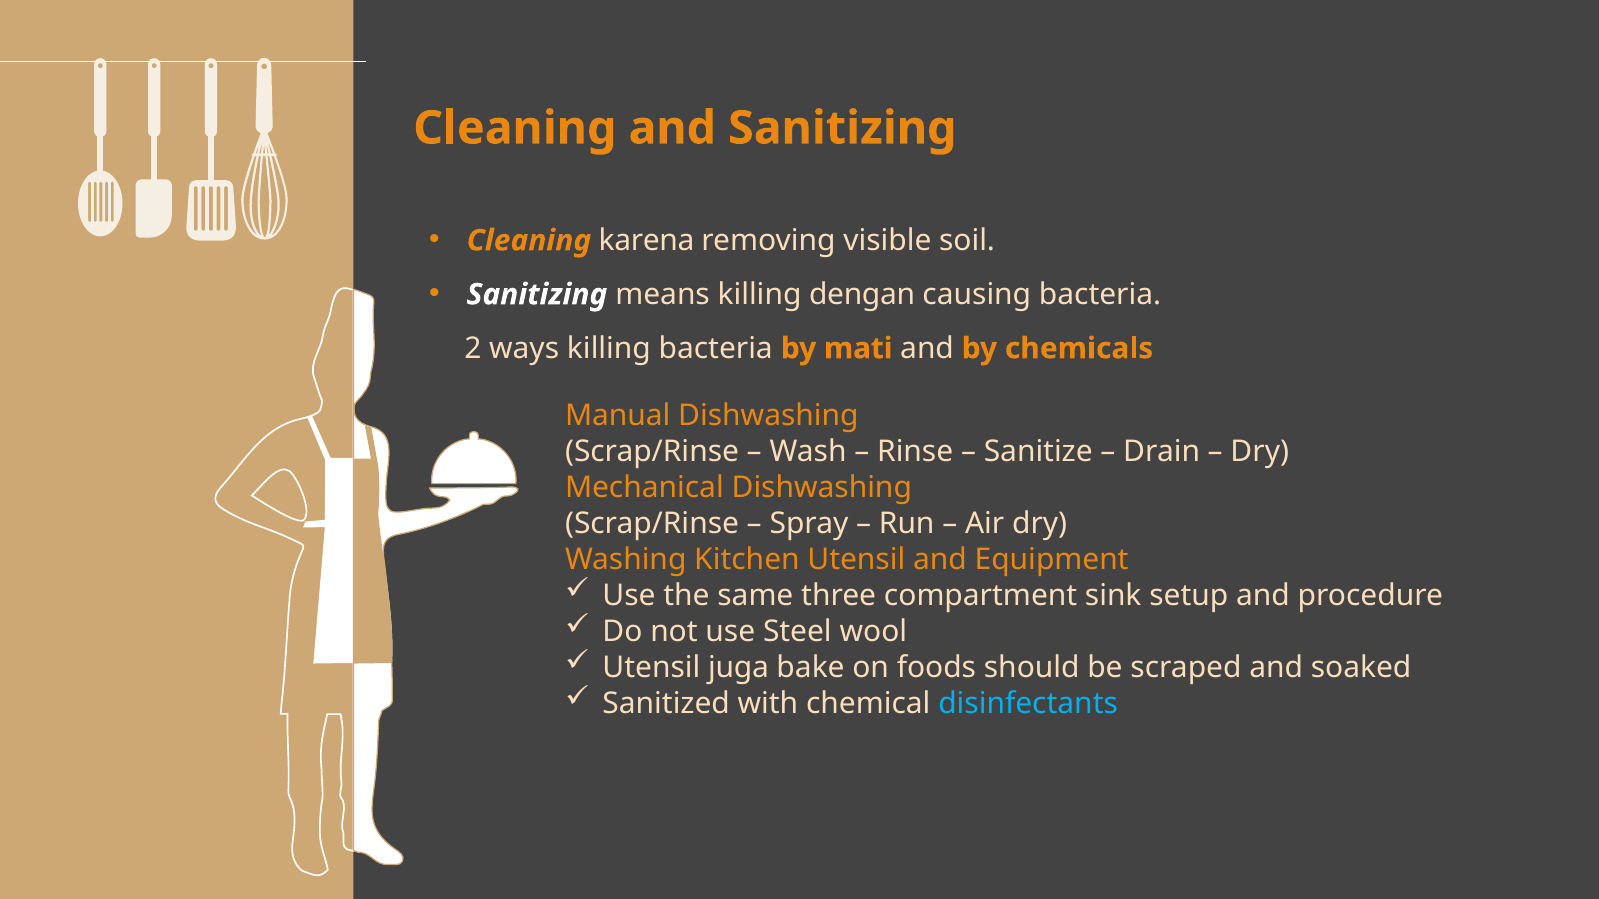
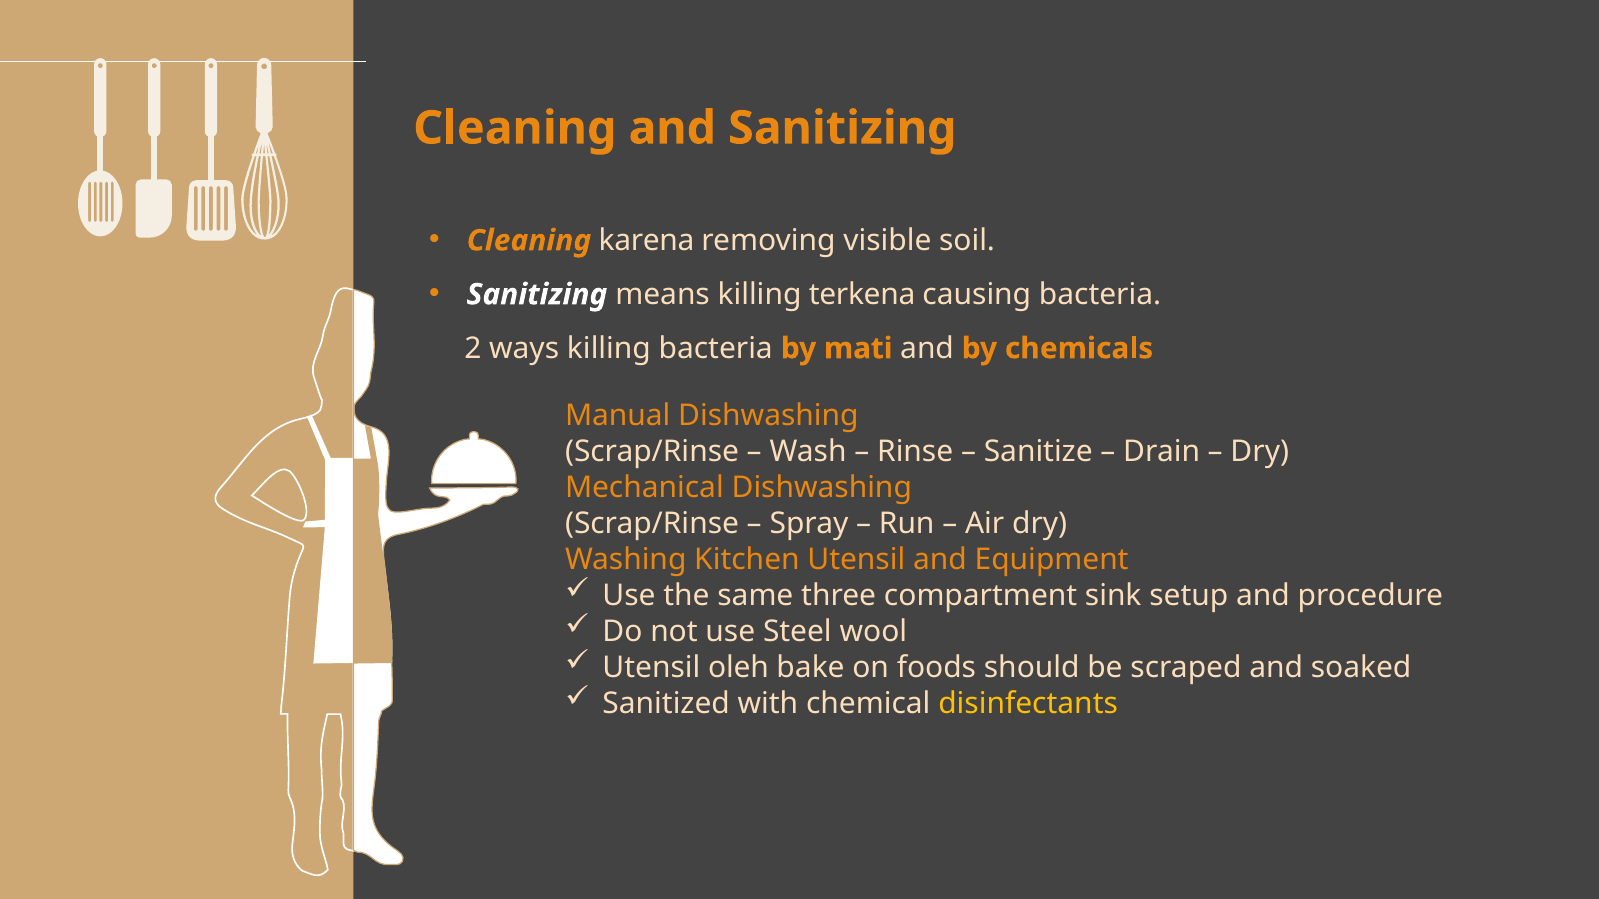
dengan: dengan -> terkena
juga: juga -> oleh
disinfectants colour: light blue -> yellow
